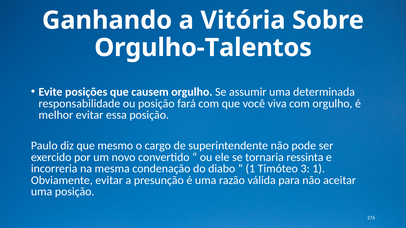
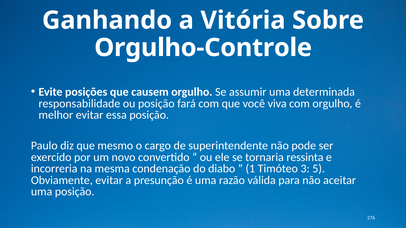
Orgulho-Talentos: Orgulho-Talentos -> Orgulho-Controle
3 1: 1 -> 5
